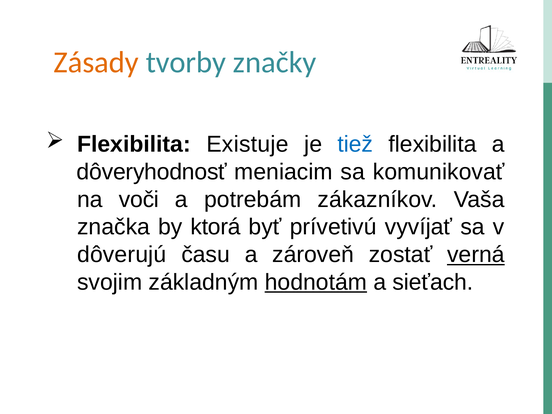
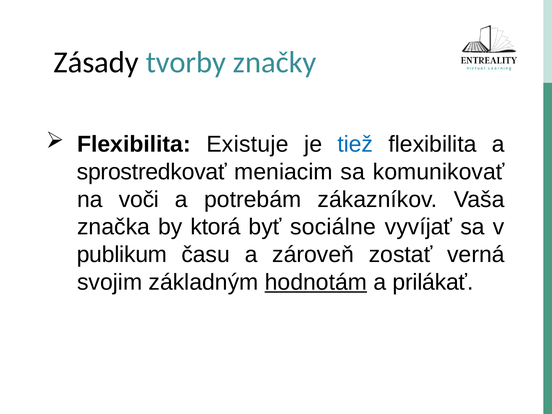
Zásady colour: orange -> black
dôveryhodnosť: dôveryhodnosť -> sprostredkovať
prívetivú: prívetivú -> sociálne
dôverujú: dôverujú -> publikum
verná underline: present -> none
sieťach: sieťach -> prilákať
